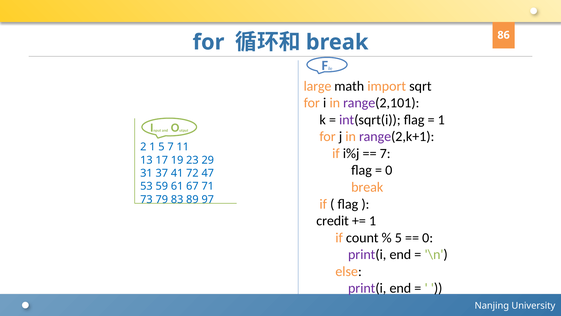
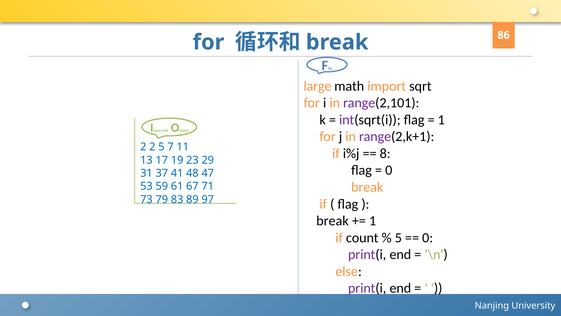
2 1: 1 -> 2
7 at (385, 153): 7 -> 8
72: 72 -> 48
credit at (333, 221): credit -> break
